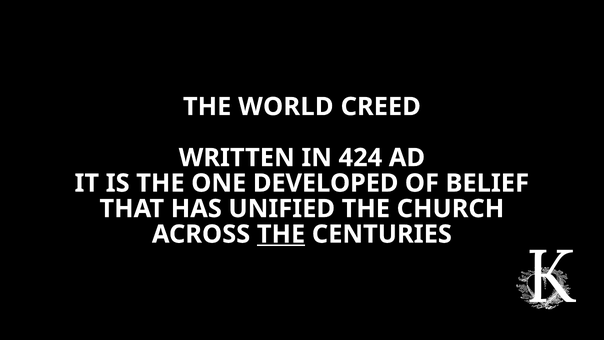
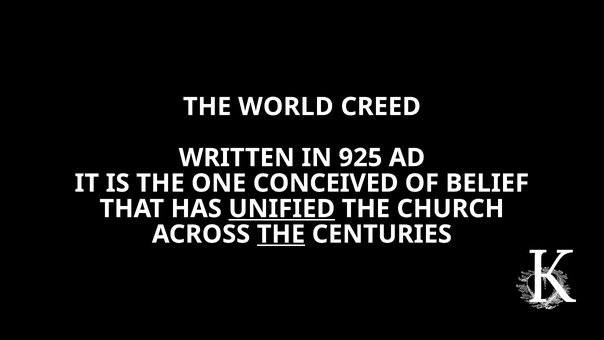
424: 424 -> 925
DEVELOPED: DEVELOPED -> CONCEIVED
UNIFIED underline: none -> present
